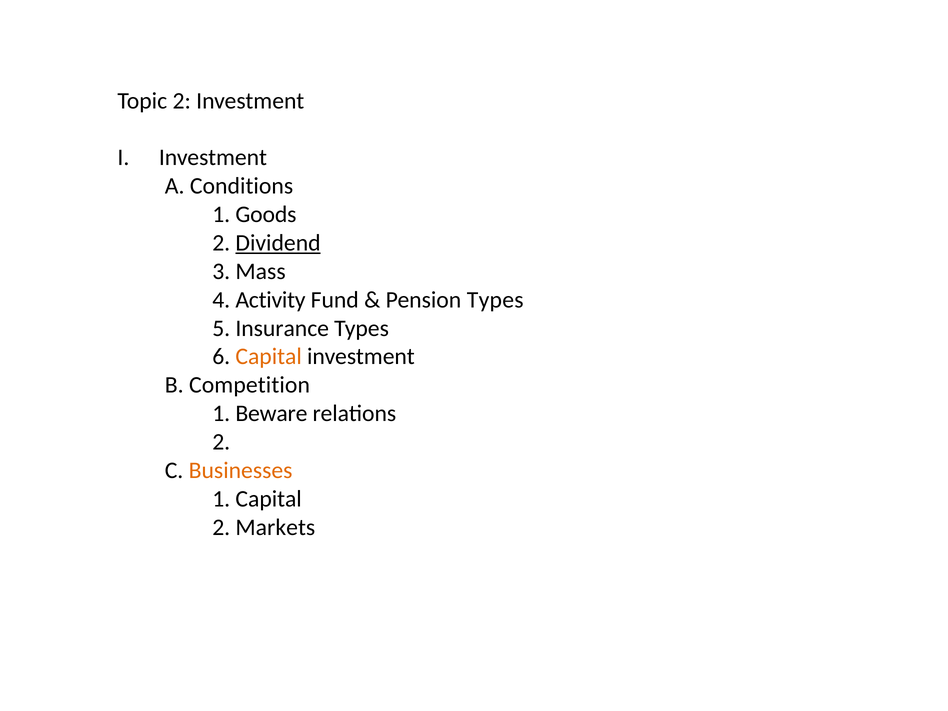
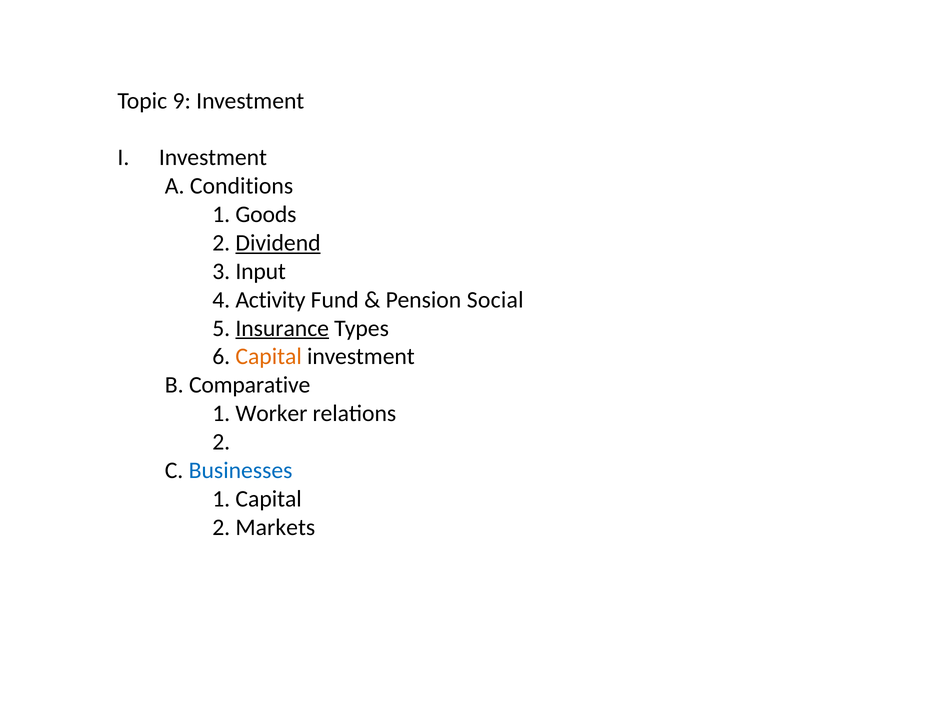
Topic 2: 2 -> 9
Mass: Mass -> Input
Pension Types: Types -> Social
Insurance underline: none -> present
Competition: Competition -> Comparative
Beware: Beware -> Worker
Businesses colour: orange -> blue
